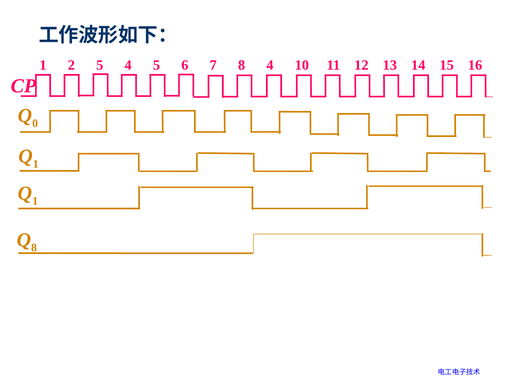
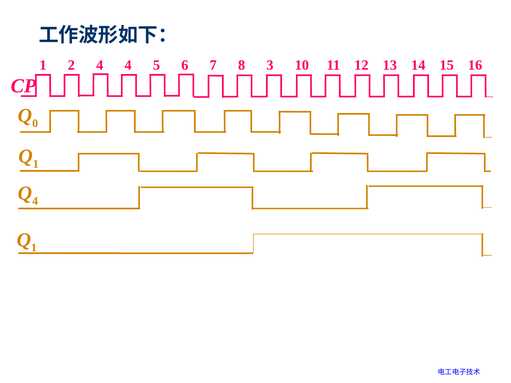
2 5: 5 -> 4
8 4: 4 -> 3
1 at (35, 201): 1 -> 4
8 at (34, 248): 8 -> 1
